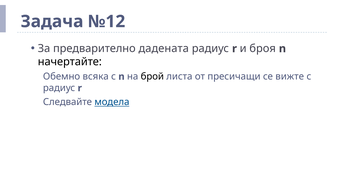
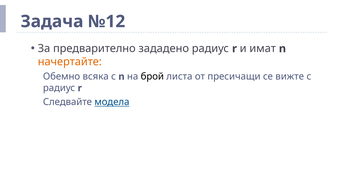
дадената: дадената -> зададено
броя: броя -> имат
начертайте colour: black -> orange
